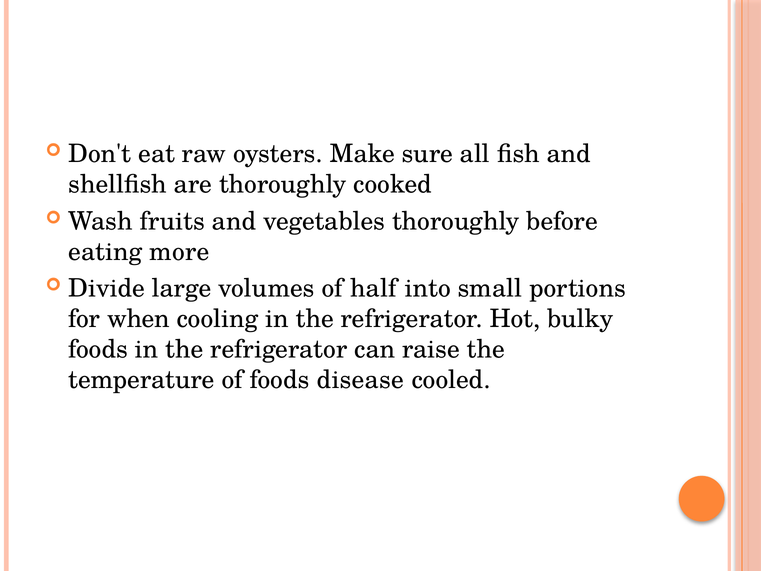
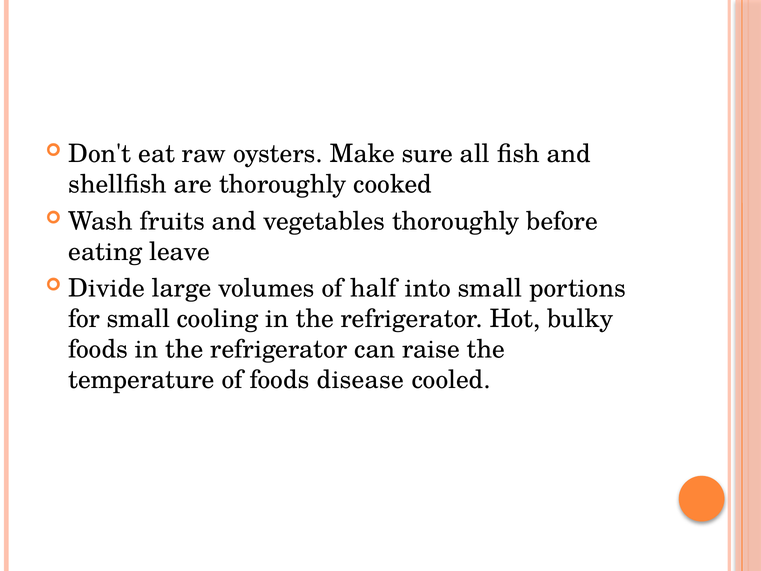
more: more -> leave
for when: when -> small
